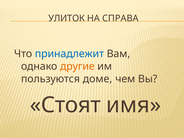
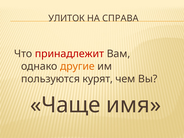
принадлежит colour: blue -> red
доме: доме -> курят
Стоят: Стоят -> Чаще
